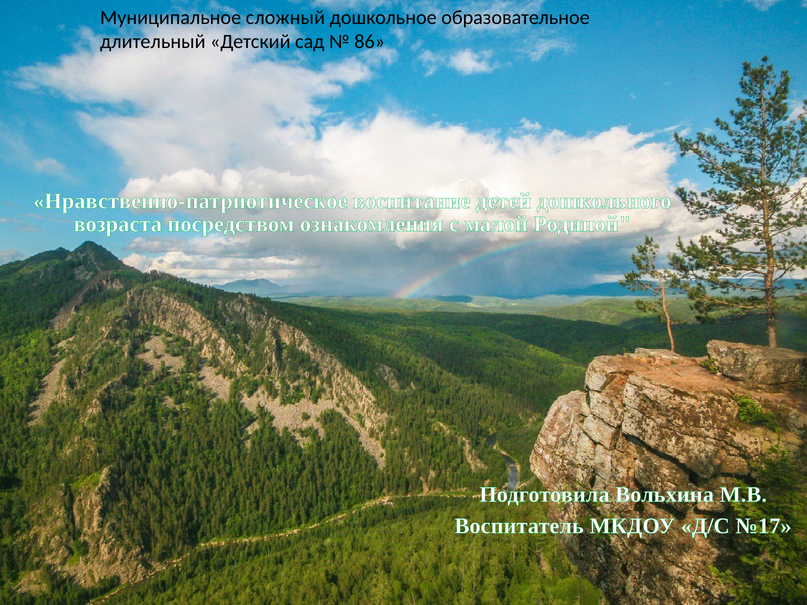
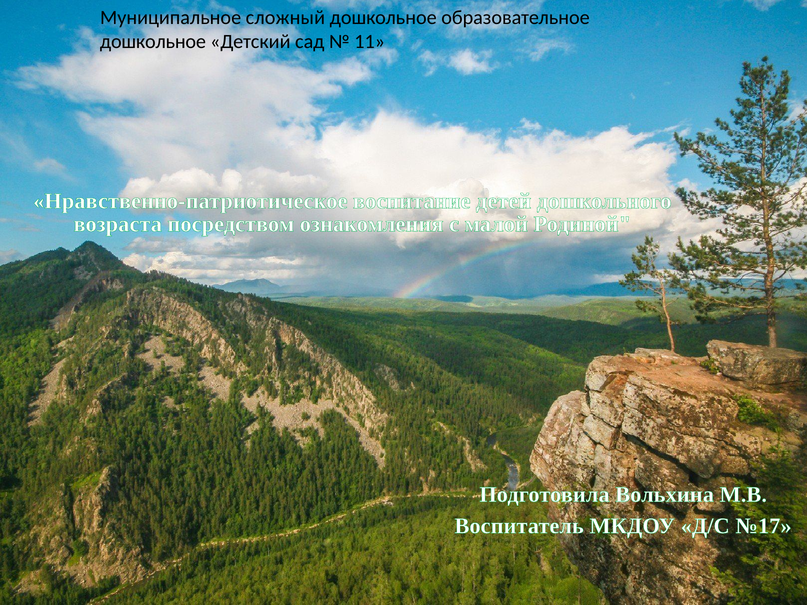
длительный at (153, 42): длительный -> дошкольное
86: 86 -> 11
